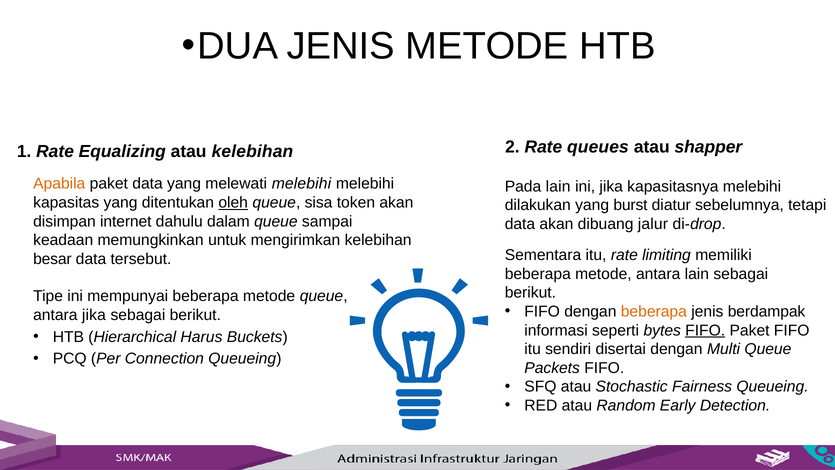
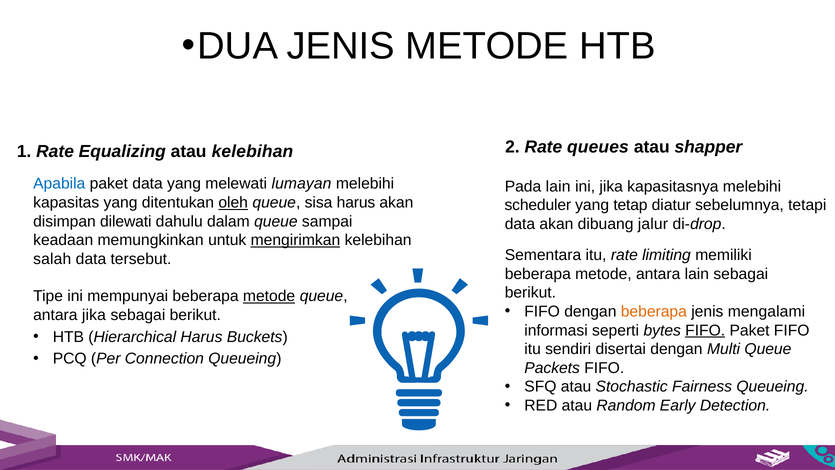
Apabila colour: orange -> blue
melewati melebihi: melebihi -> lumayan
sisa token: token -> harus
dilakukan: dilakukan -> scheduler
burst: burst -> tetap
internet: internet -> dilewati
mengirimkan underline: none -> present
besar: besar -> salah
metode at (269, 296) underline: none -> present
berdampak: berdampak -> mengalami
